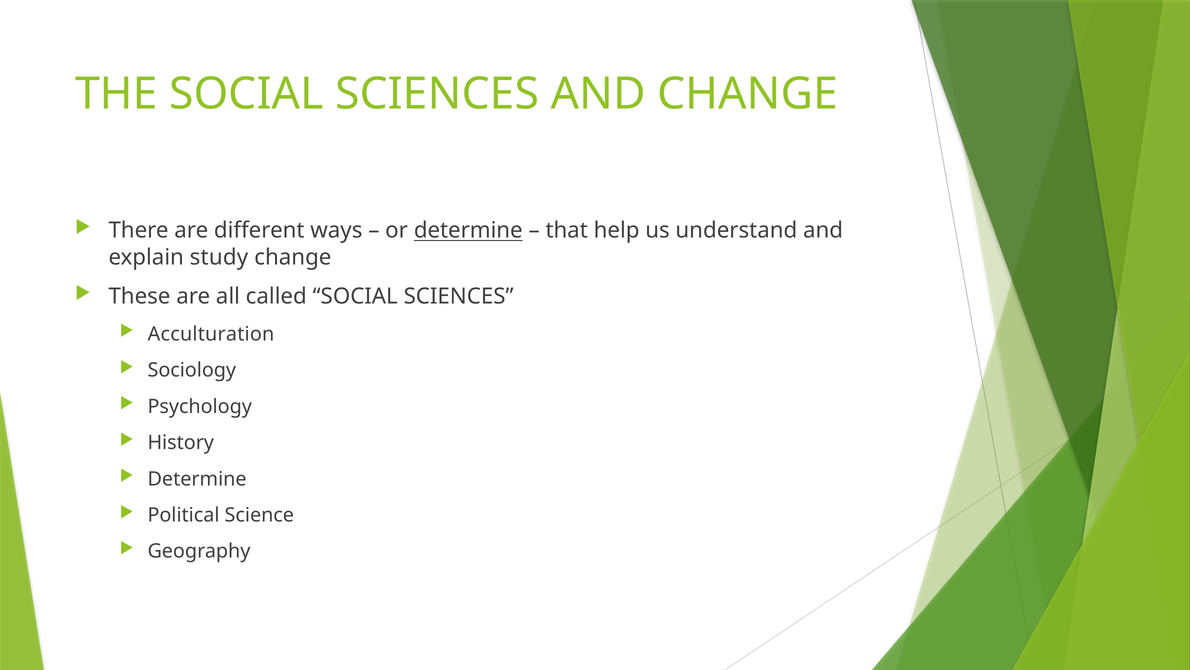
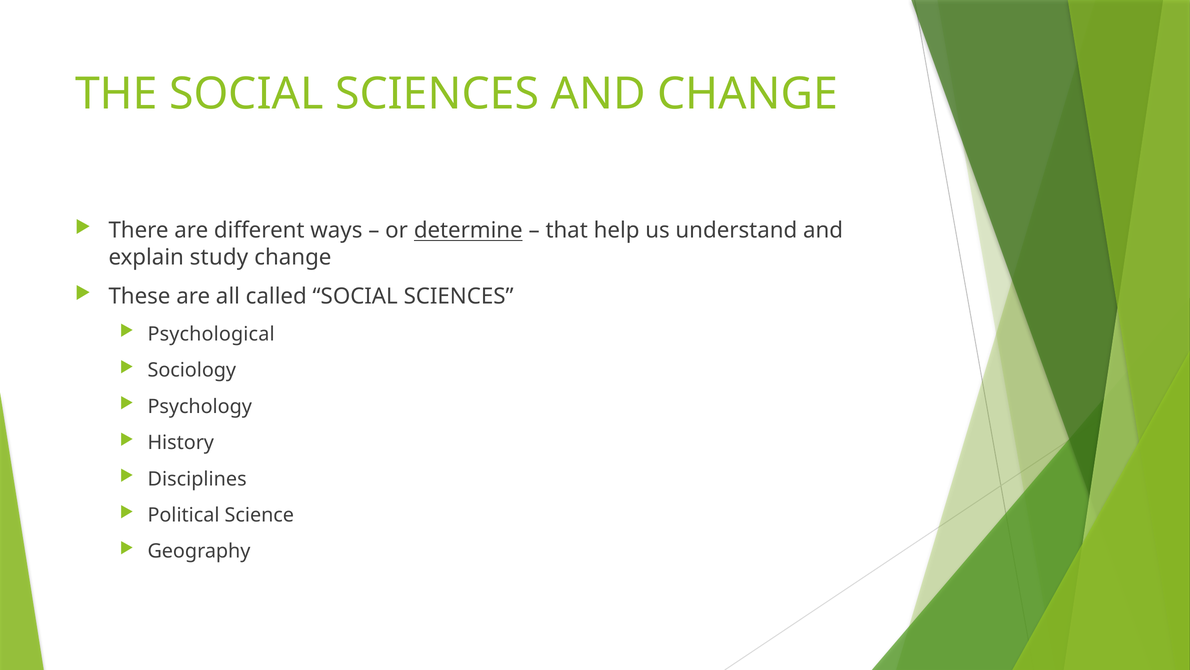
Acculturation: Acculturation -> Psychological
Determine at (197, 479): Determine -> Disciplines
